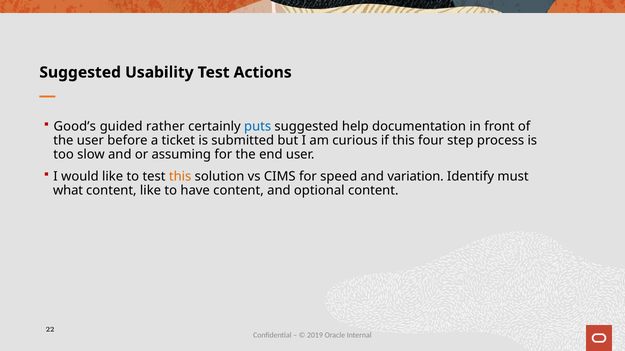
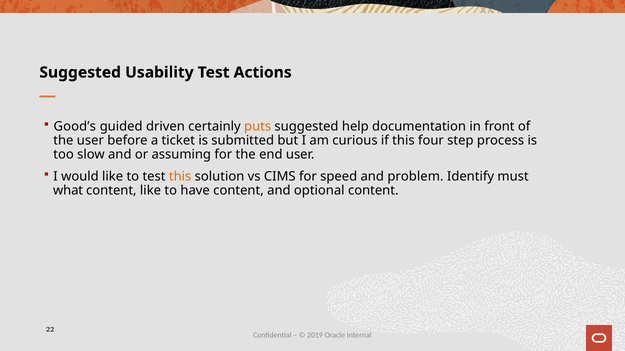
rather: rather -> driven
puts colour: blue -> orange
variation: variation -> problem
